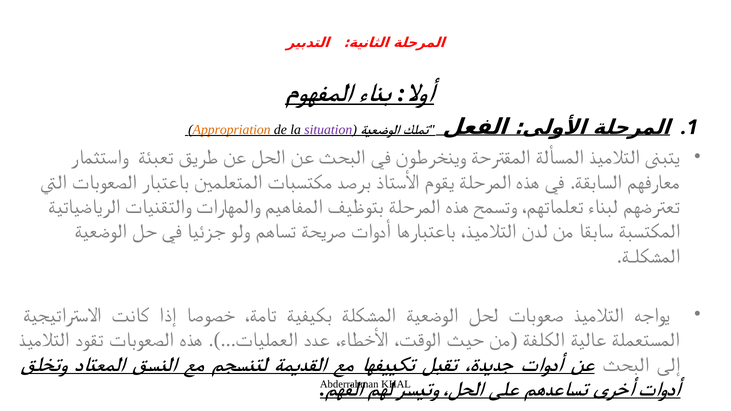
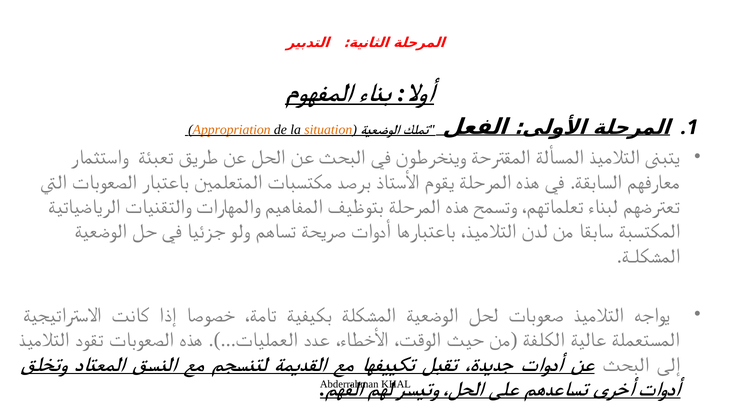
situation colour: purple -> orange
